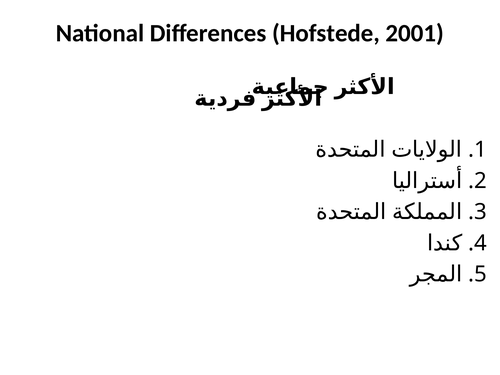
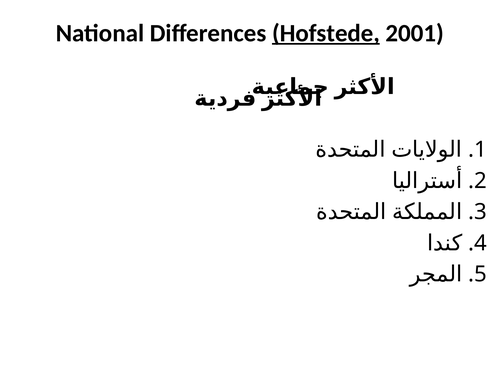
Hofstede underline: none -> present
